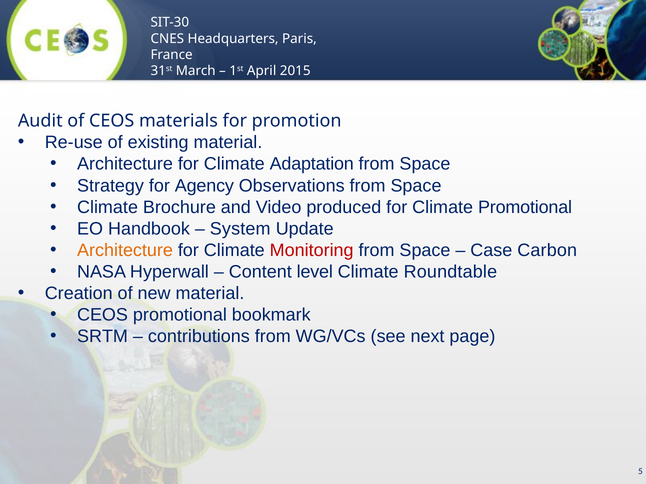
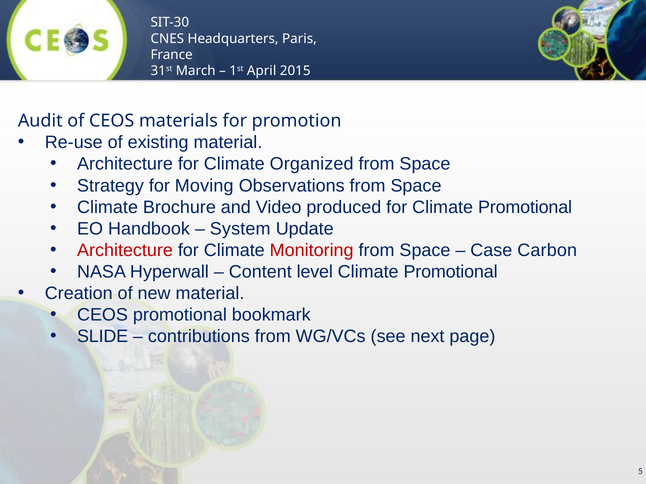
Adaptation: Adaptation -> Organized
Agency: Agency -> Moving
Architecture at (125, 250) colour: orange -> red
Roundtable at (450, 272): Roundtable -> Promotional
SRTM: SRTM -> SLIDE
